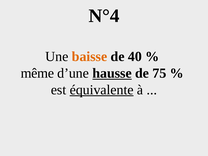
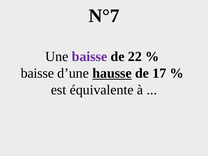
N°4: N°4 -> N°7
baisse at (90, 57) colour: orange -> purple
40: 40 -> 22
même at (37, 73): même -> baisse
75: 75 -> 17
équivalente underline: present -> none
